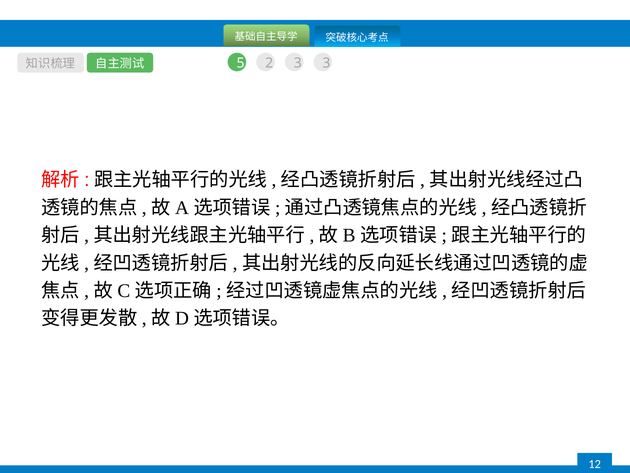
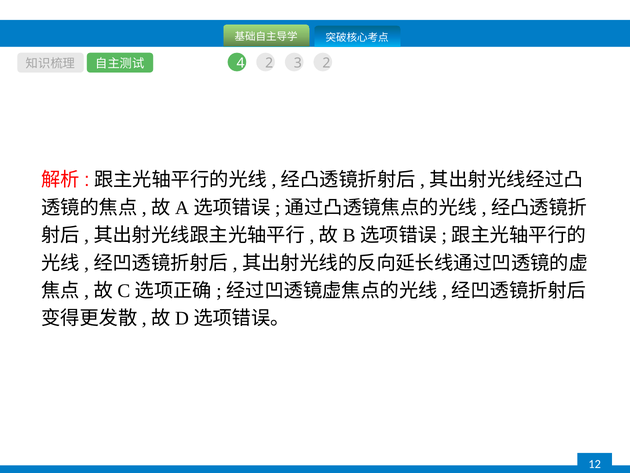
5: 5 -> 4
3 3: 3 -> 2
